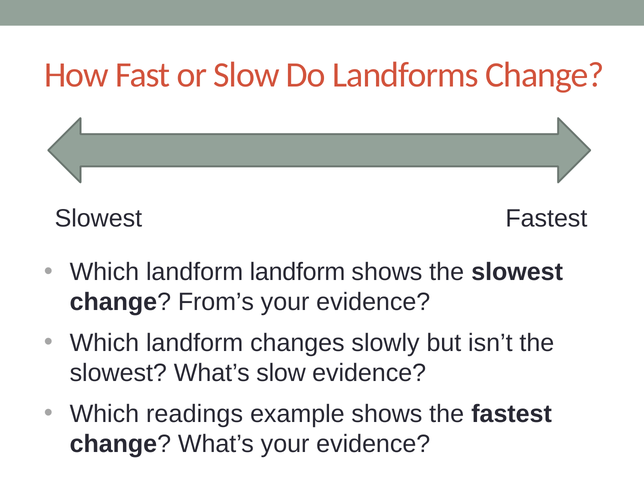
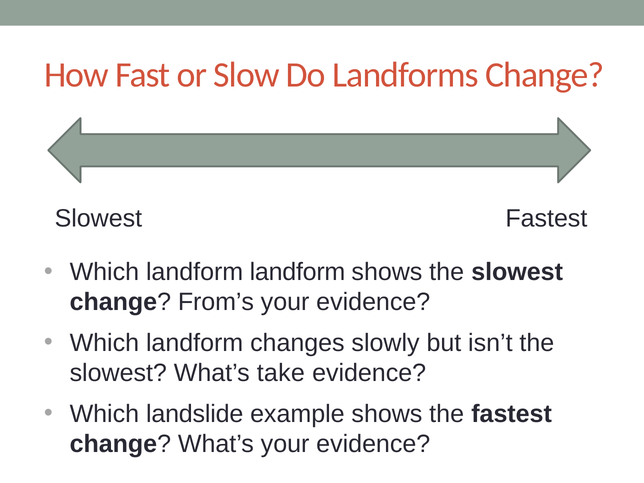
What’s slow: slow -> take
readings: readings -> landslide
